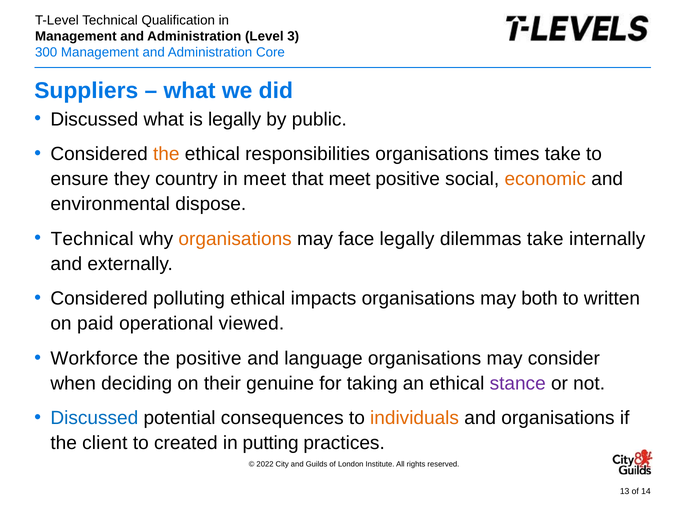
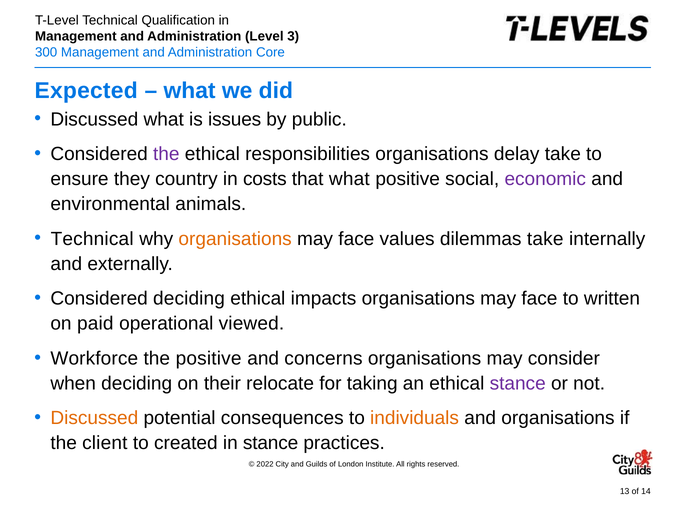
Suppliers: Suppliers -> Expected
is legally: legally -> issues
the at (166, 154) colour: orange -> purple
times: times -> delay
in meet: meet -> costs
that meet: meet -> what
economic colour: orange -> purple
dispose: dispose -> animals
face legally: legally -> values
Considered polluting: polluting -> deciding
both at (540, 298): both -> face
language: language -> concerns
genuine: genuine -> relocate
Discussed at (94, 418) colour: blue -> orange
in putting: putting -> stance
